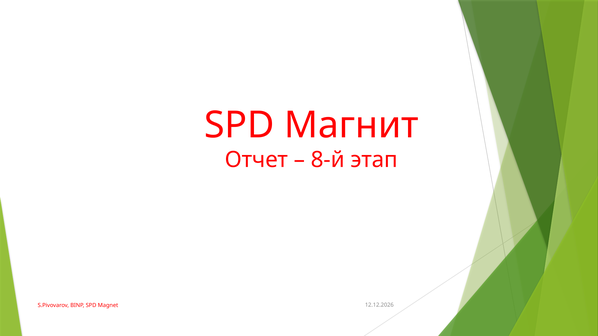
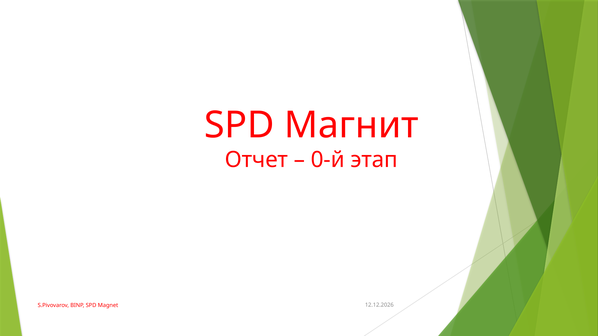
8-й: 8-й -> 0-й
